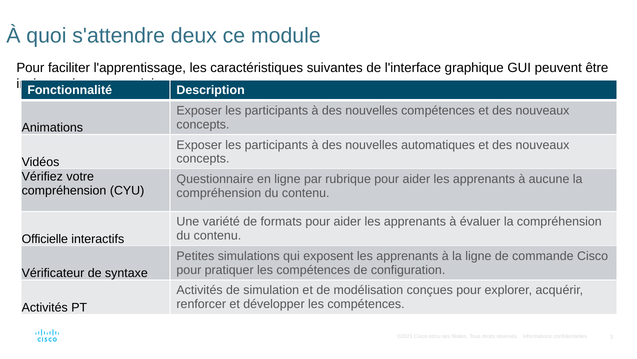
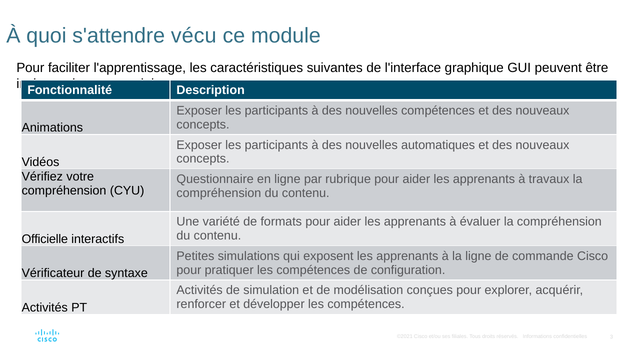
deux: deux -> vécu
aucune: aucune -> travaux
